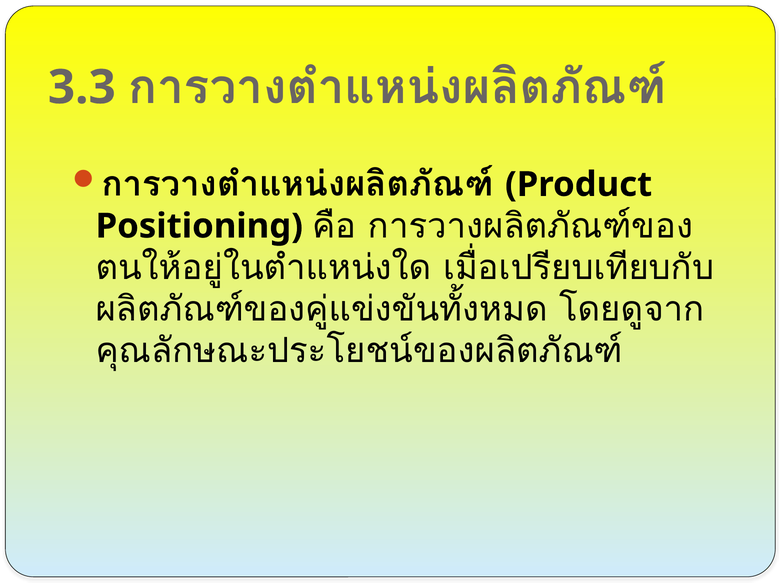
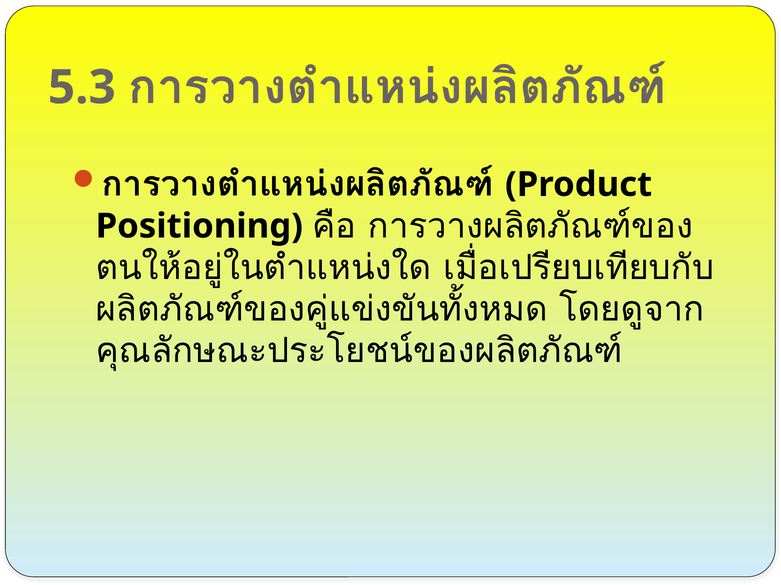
3.3: 3.3 -> 5.3
